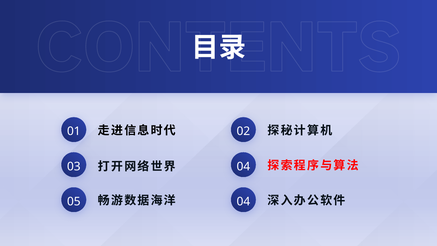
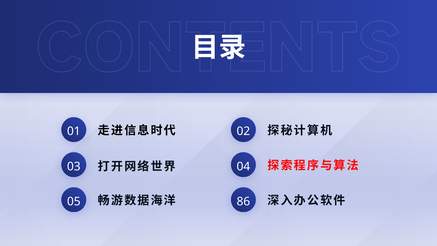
04 at (243, 201): 04 -> 86
